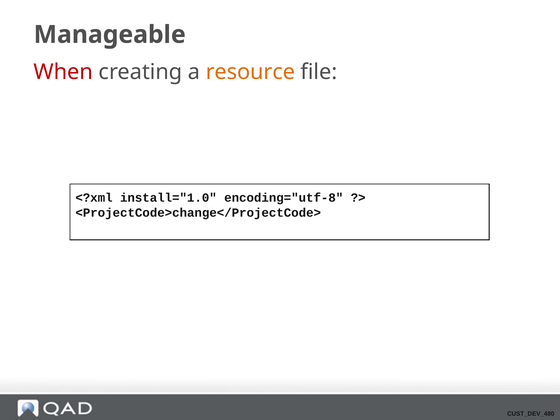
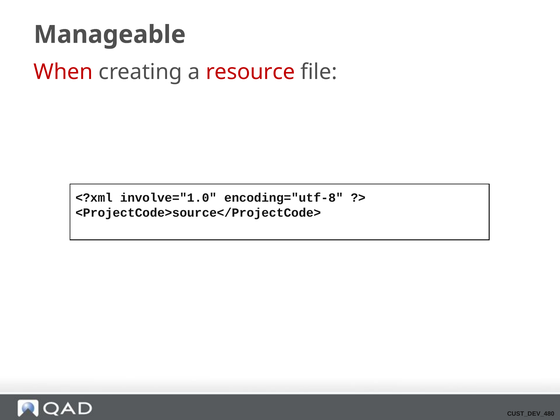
resource colour: orange -> red
install="1.0: install="1.0 -> involve="1.0
<ProjectCode>change</ProjectCode>: <ProjectCode>change</ProjectCode> -> <ProjectCode>source</ProjectCode>
